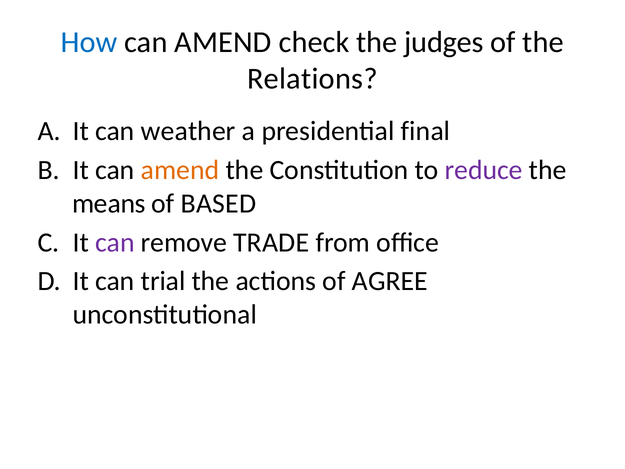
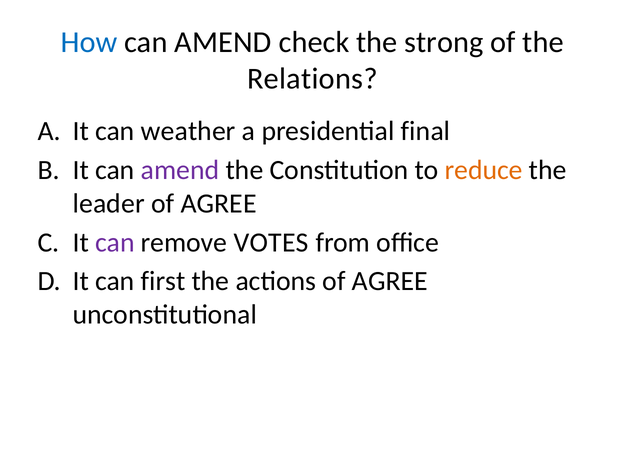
judges: judges -> strong
amend at (180, 170) colour: orange -> purple
reduce colour: purple -> orange
means: means -> leader
BASED at (218, 203): BASED -> AGREE
TRADE: TRADE -> VOTES
trial: trial -> first
